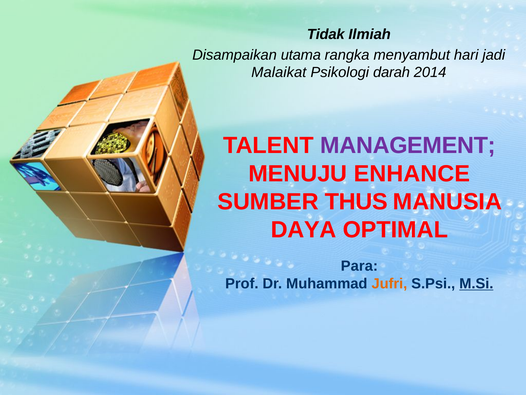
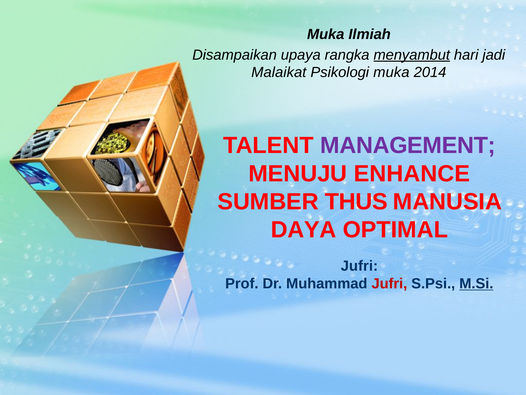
Tidak at (326, 34): Tidak -> Muka
utama: utama -> upaya
menyambut underline: none -> present
Psikologi darah: darah -> muka
Para at (359, 266): Para -> Jufri
Jufri at (389, 283) colour: orange -> red
